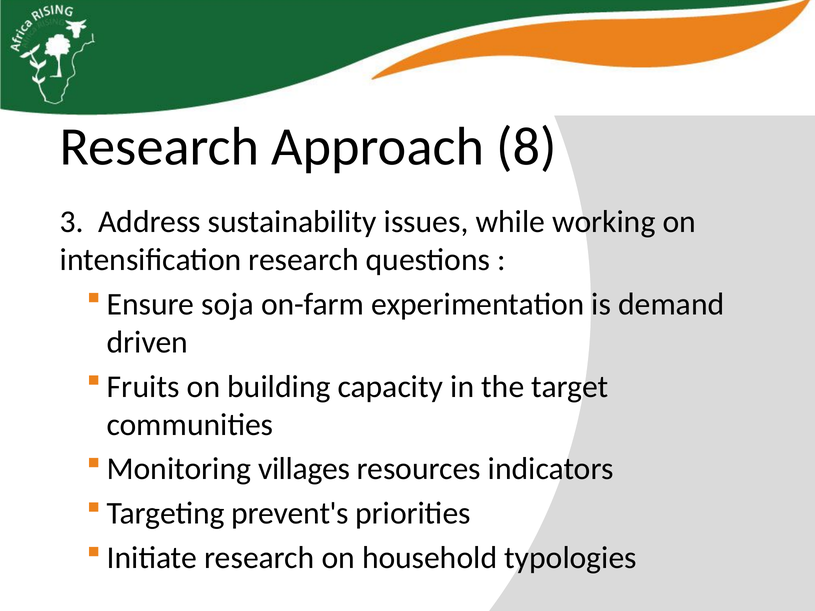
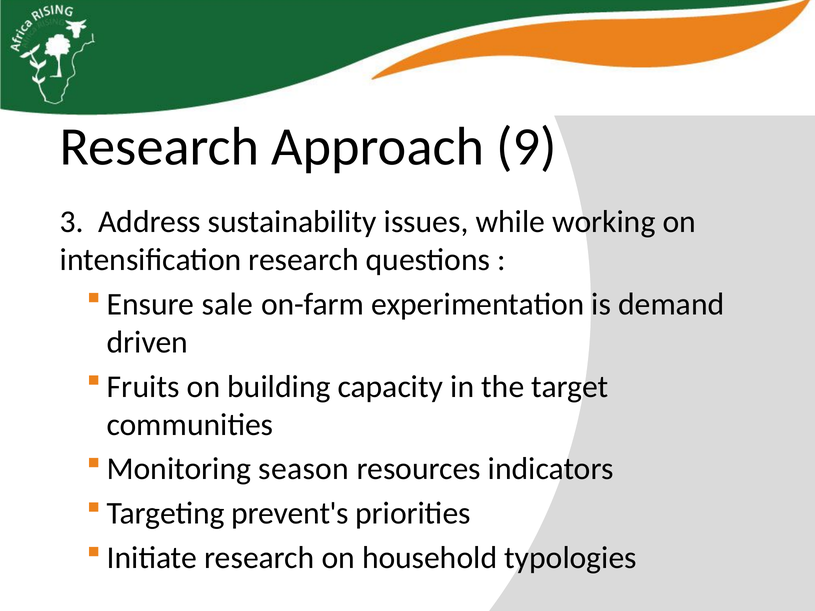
8: 8 -> 9
soja: soja -> sale
villages: villages -> season
